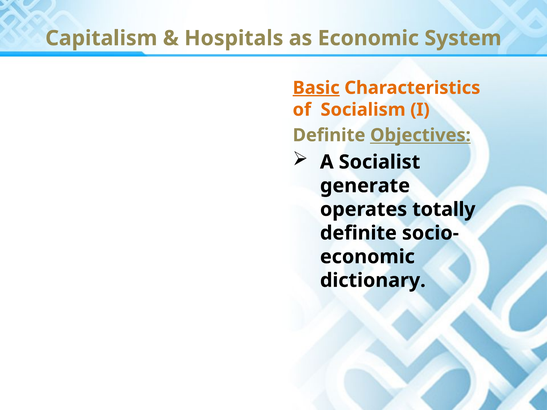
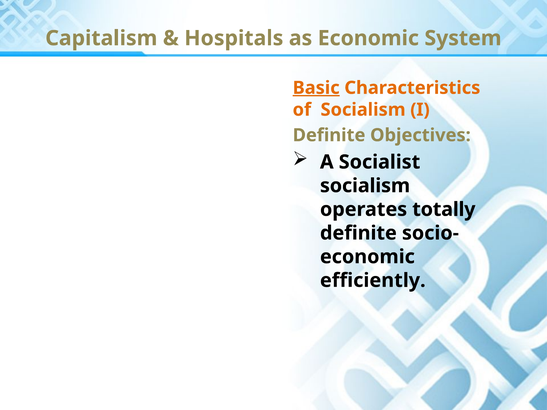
Objectives underline: present -> none
generate at (365, 186): generate -> socialism
dictionary: dictionary -> efficiently
